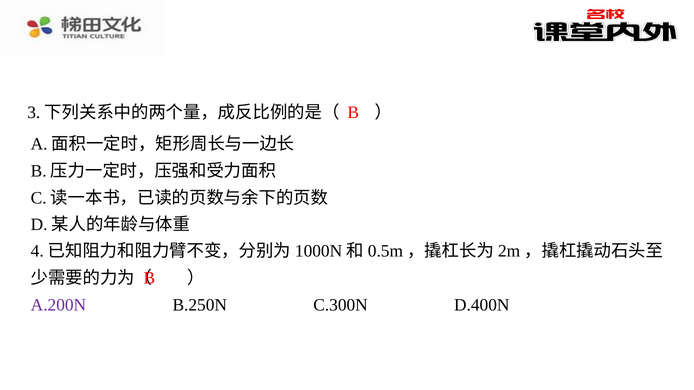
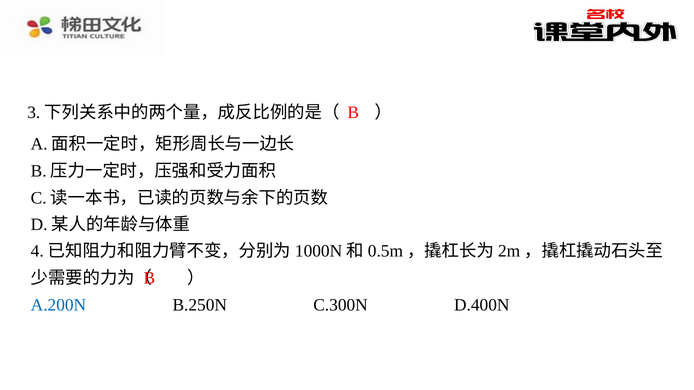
A.200N colour: purple -> blue
